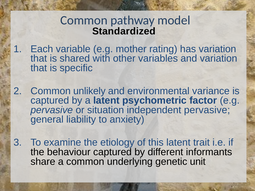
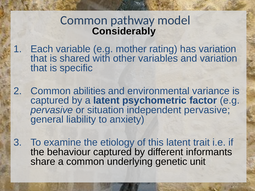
Standardized: Standardized -> Considerably
unlikely: unlikely -> abilities
